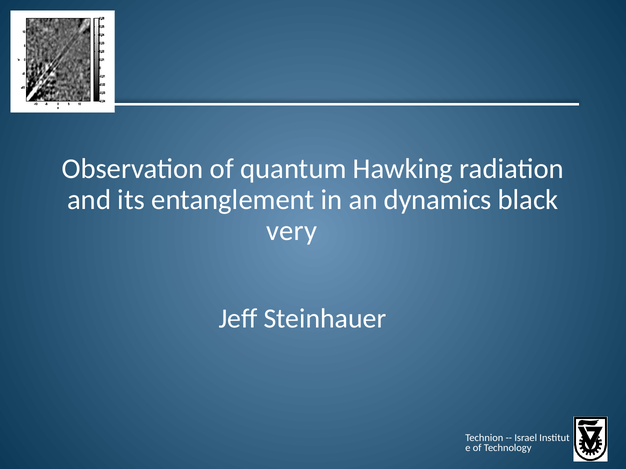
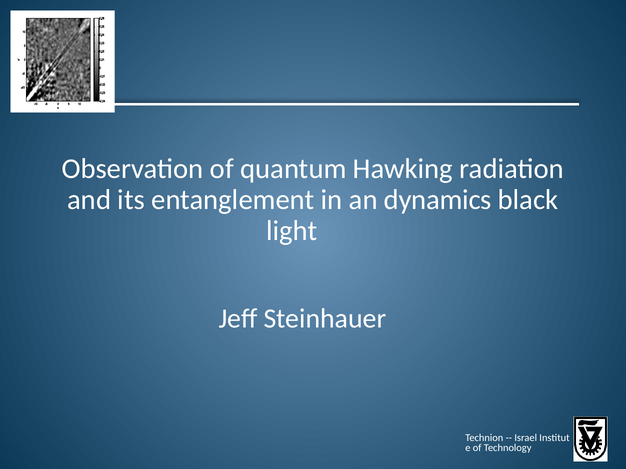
very: very -> light
